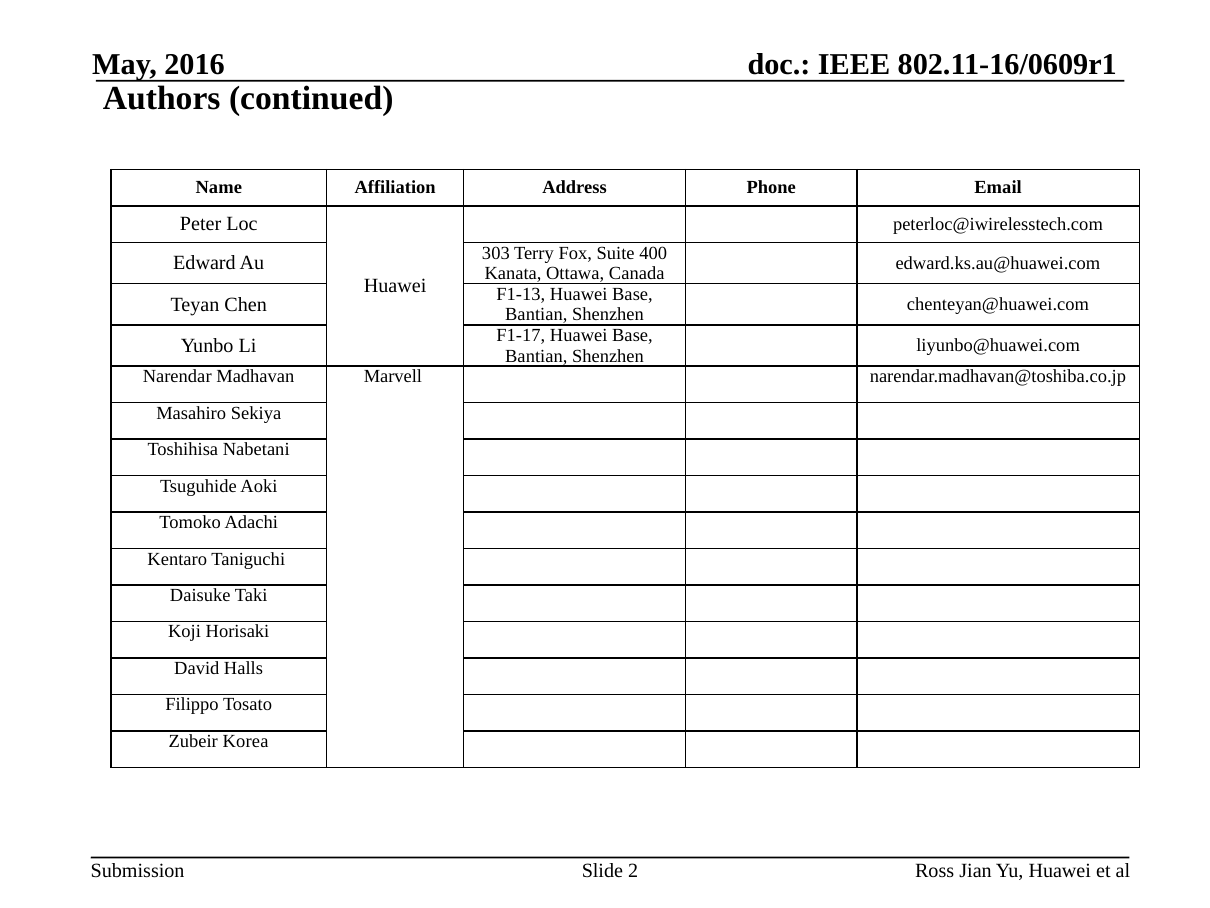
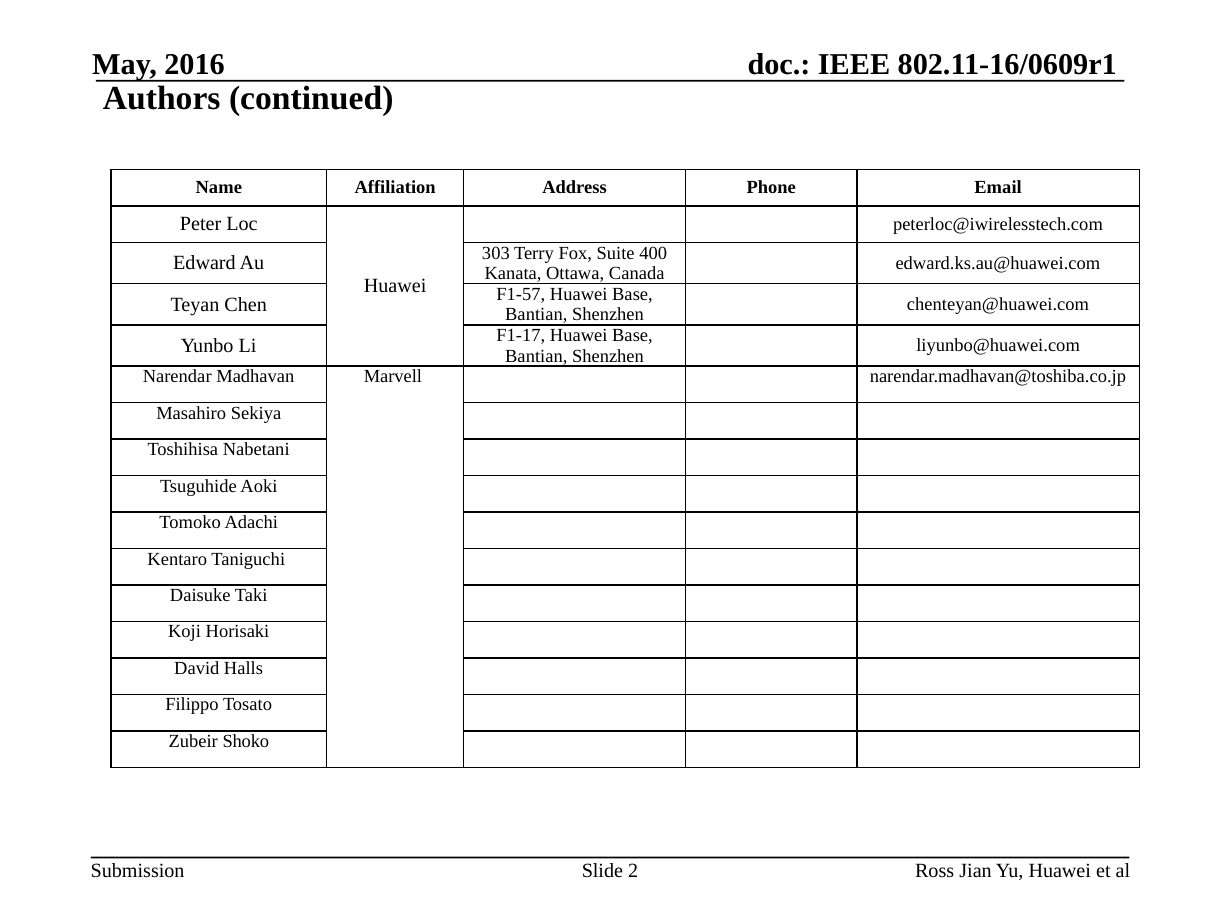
F1-13: F1-13 -> F1-57
Korea: Korea -> Shoko
